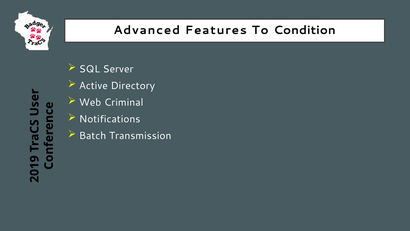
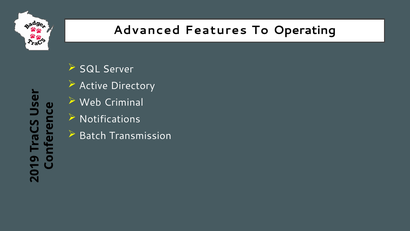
Condition: Condition -> Operating
